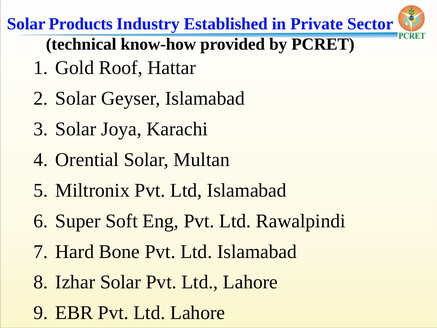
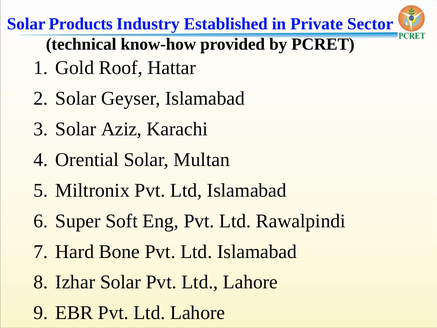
Joya: Joya -> Aziz
